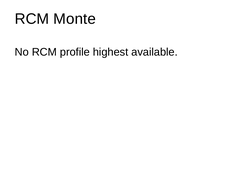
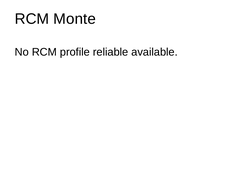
highest: highest -> reliable
